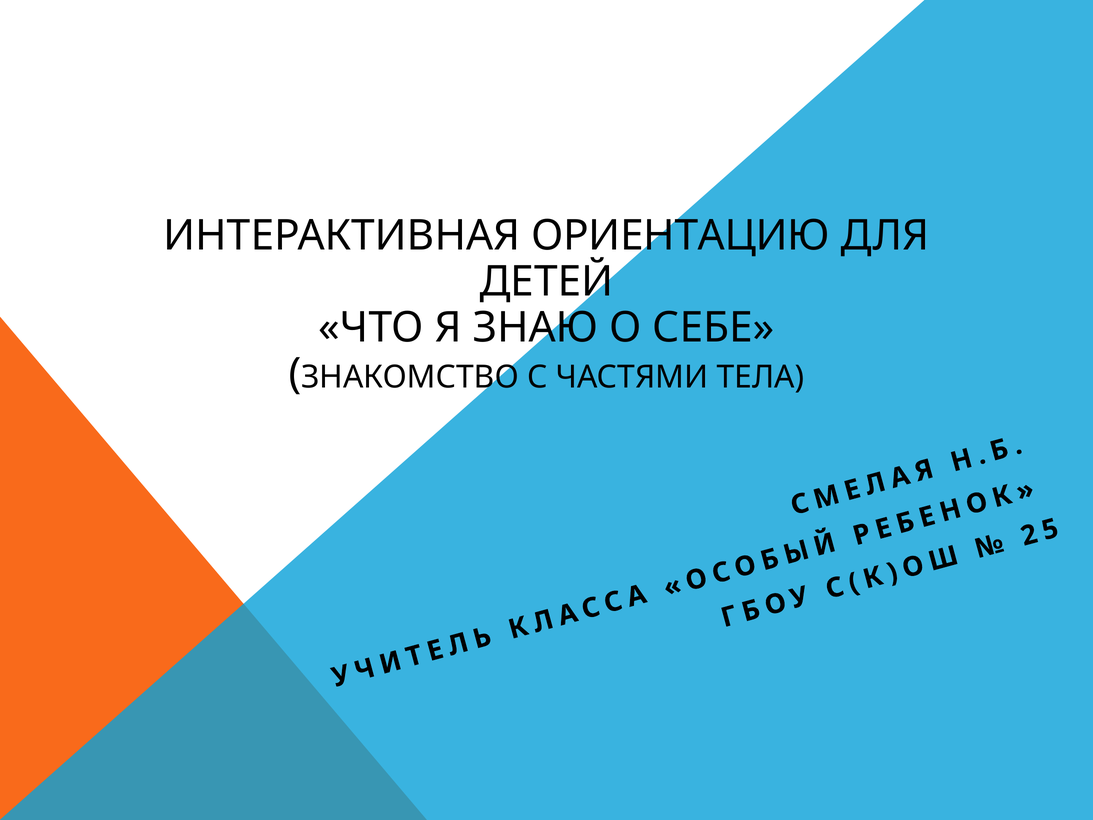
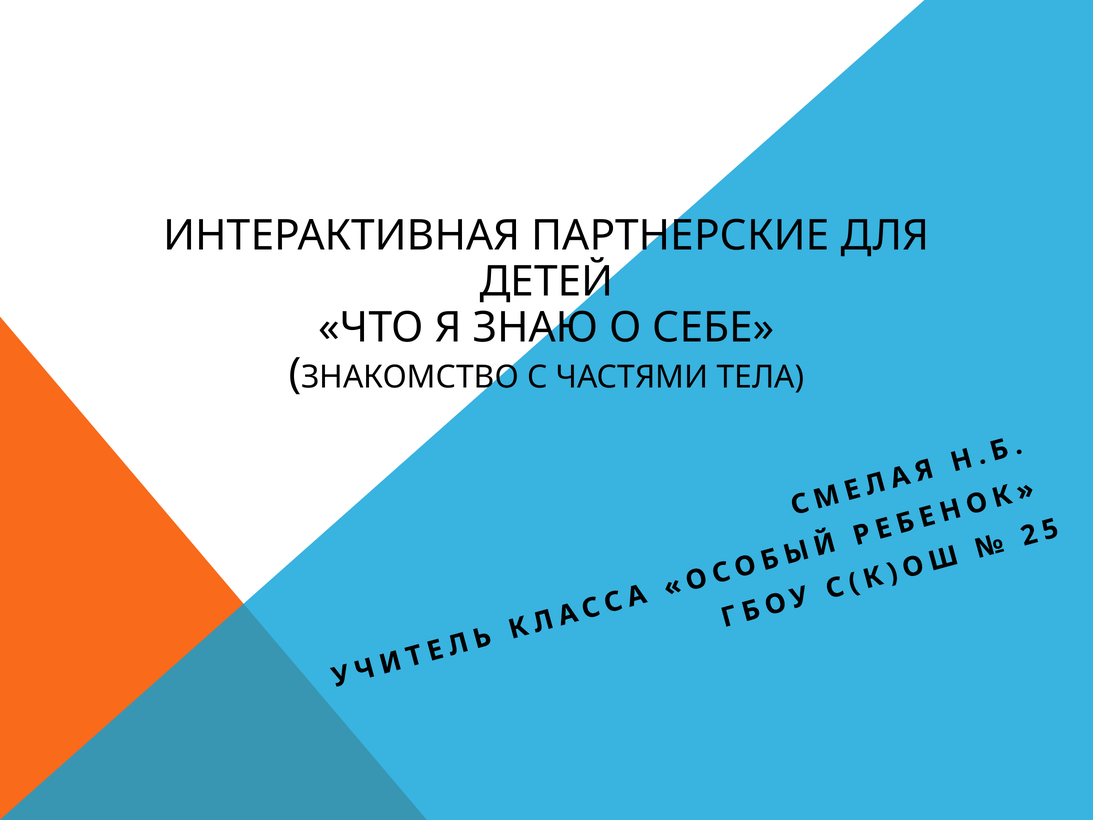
ОРИЕНТАЦИЮ: ОРИЕНТАЦИЮ -> ПАРТНЕРСКИЕ
